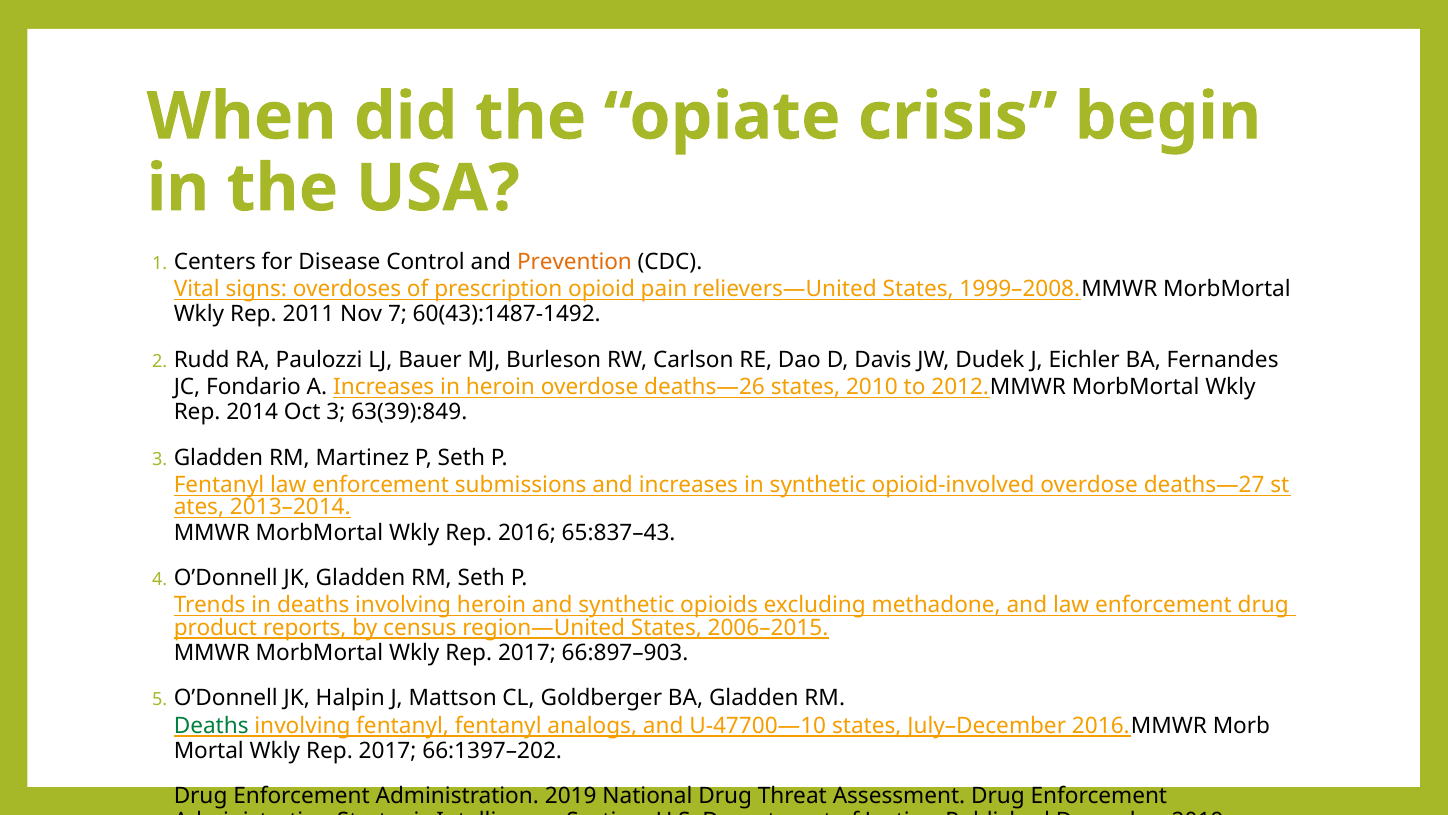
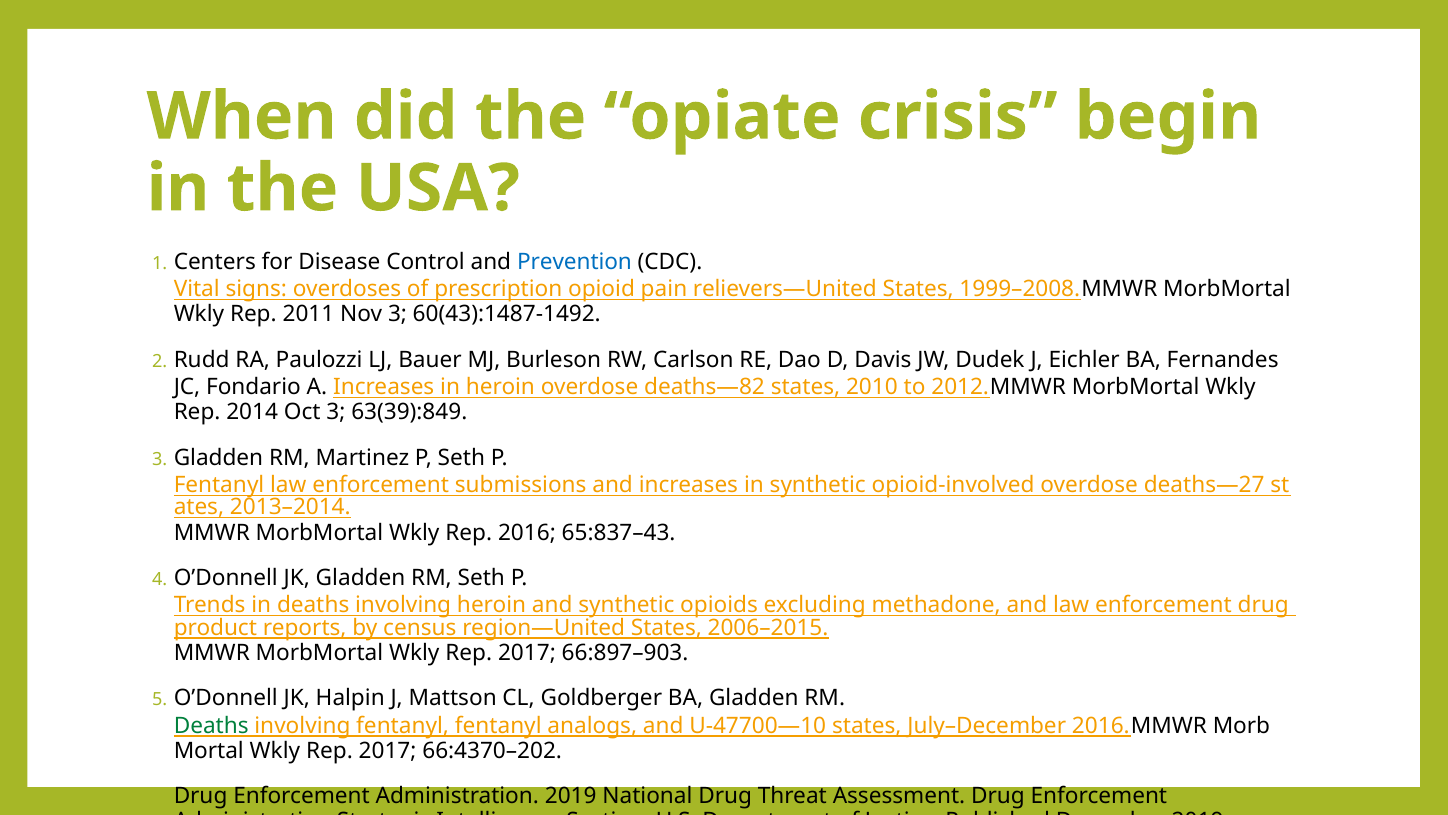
Prevention colour: orange -> blue
Nov 7: 7 -> 3
deaths—26: deaths—26 -> deaths—82
66:1397–202: 66:1397–202 -> 66:4370–202
